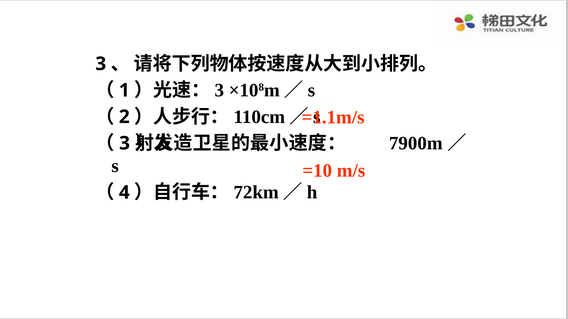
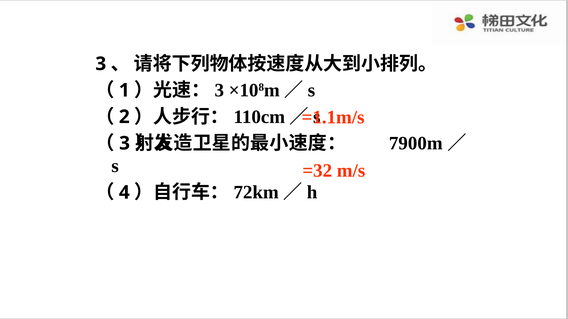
=10: =10 -> =32
